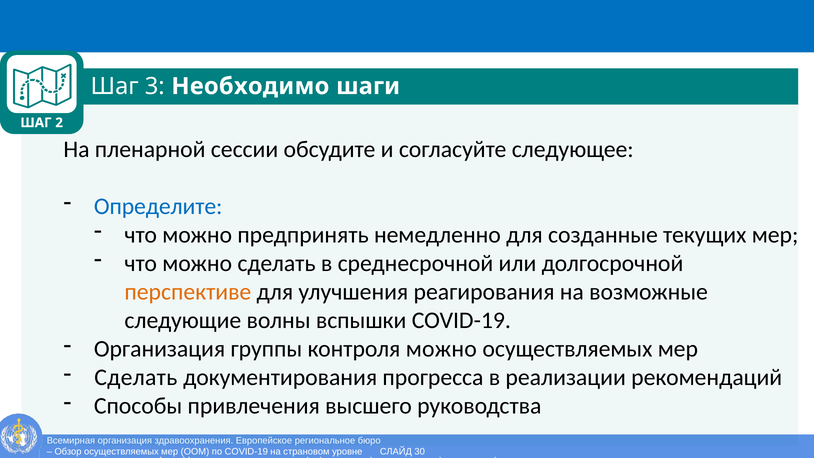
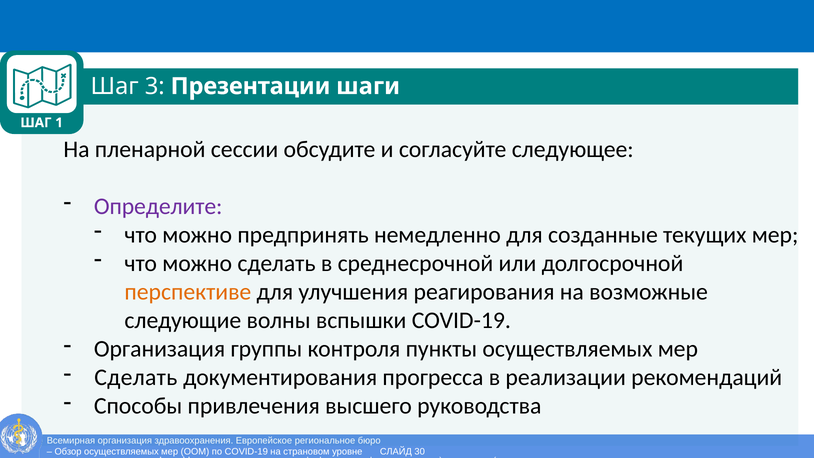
Необходимо: Необходимо -> Презентации
2: 2 -> 1
Определите colour: blue -> purple
контроля можно: можно -> пункты
